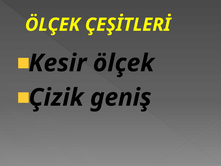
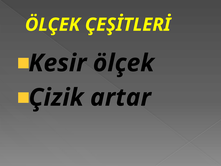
geniş: geniş -> artar
